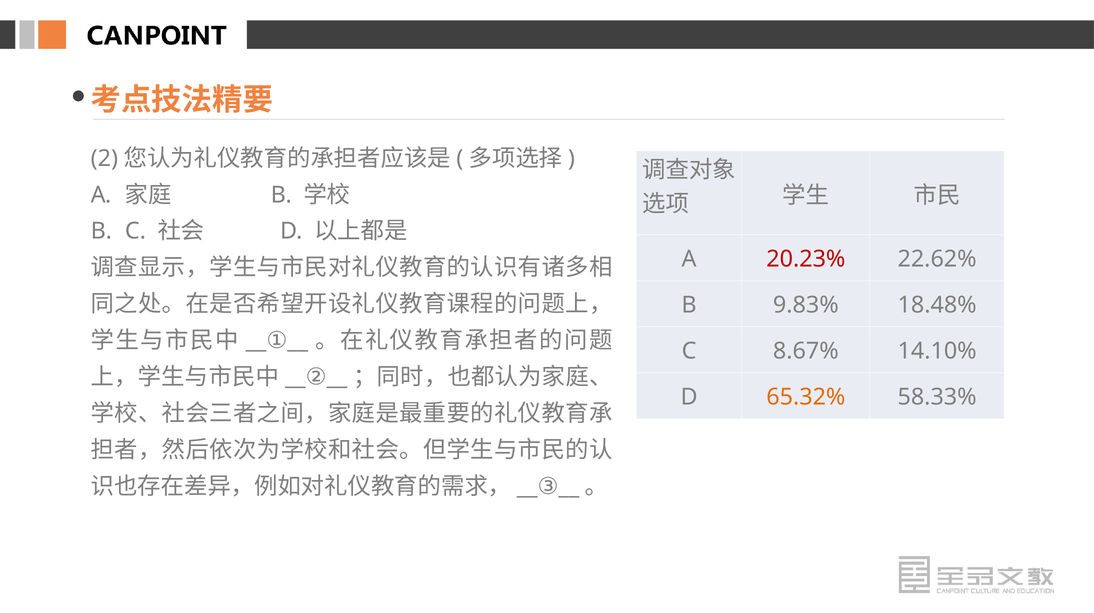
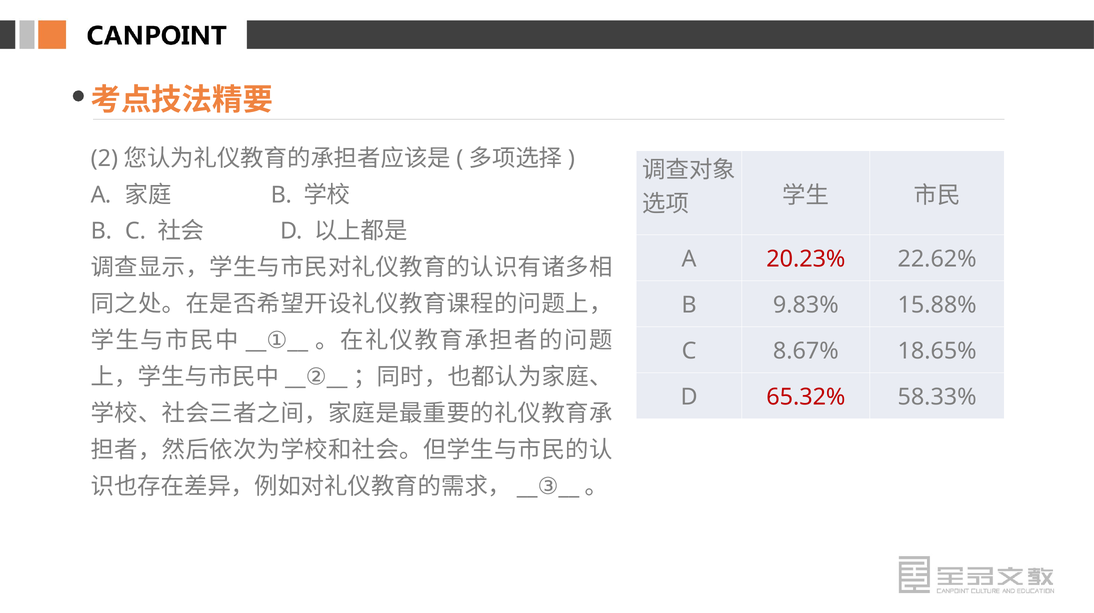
18.48%: 18.48% -> 15.88%
14.10%: 14.10% -> 18.65%
65.32% colour: orange -> red
